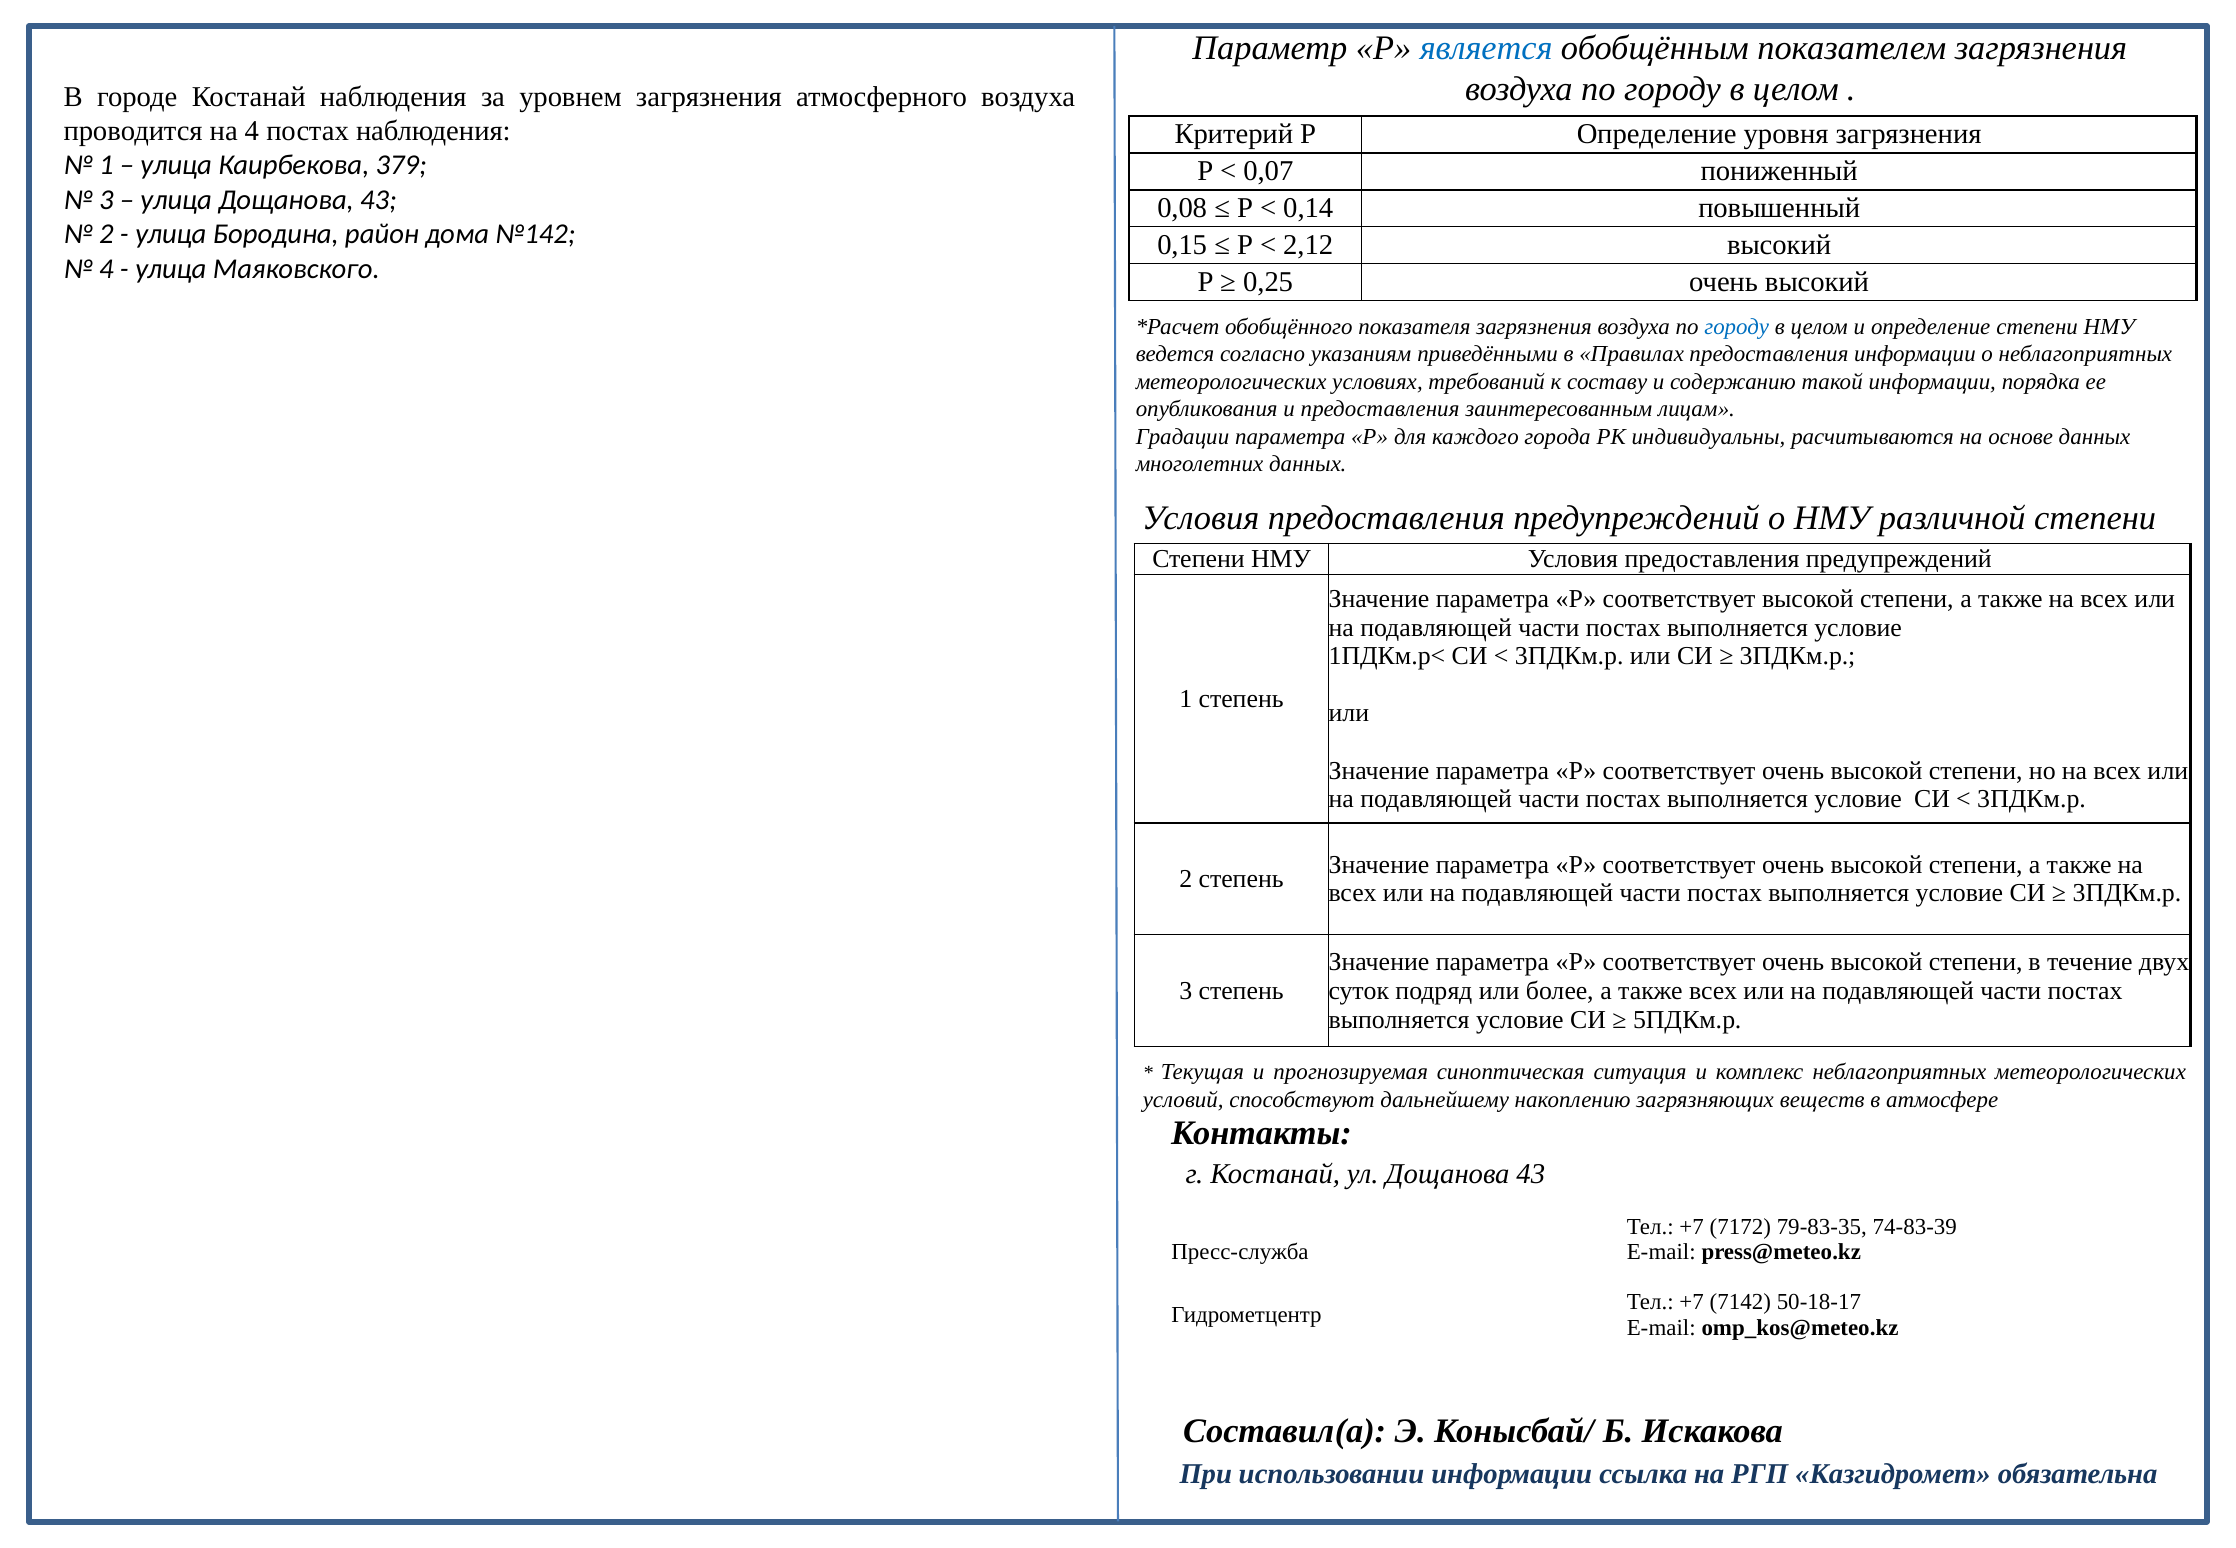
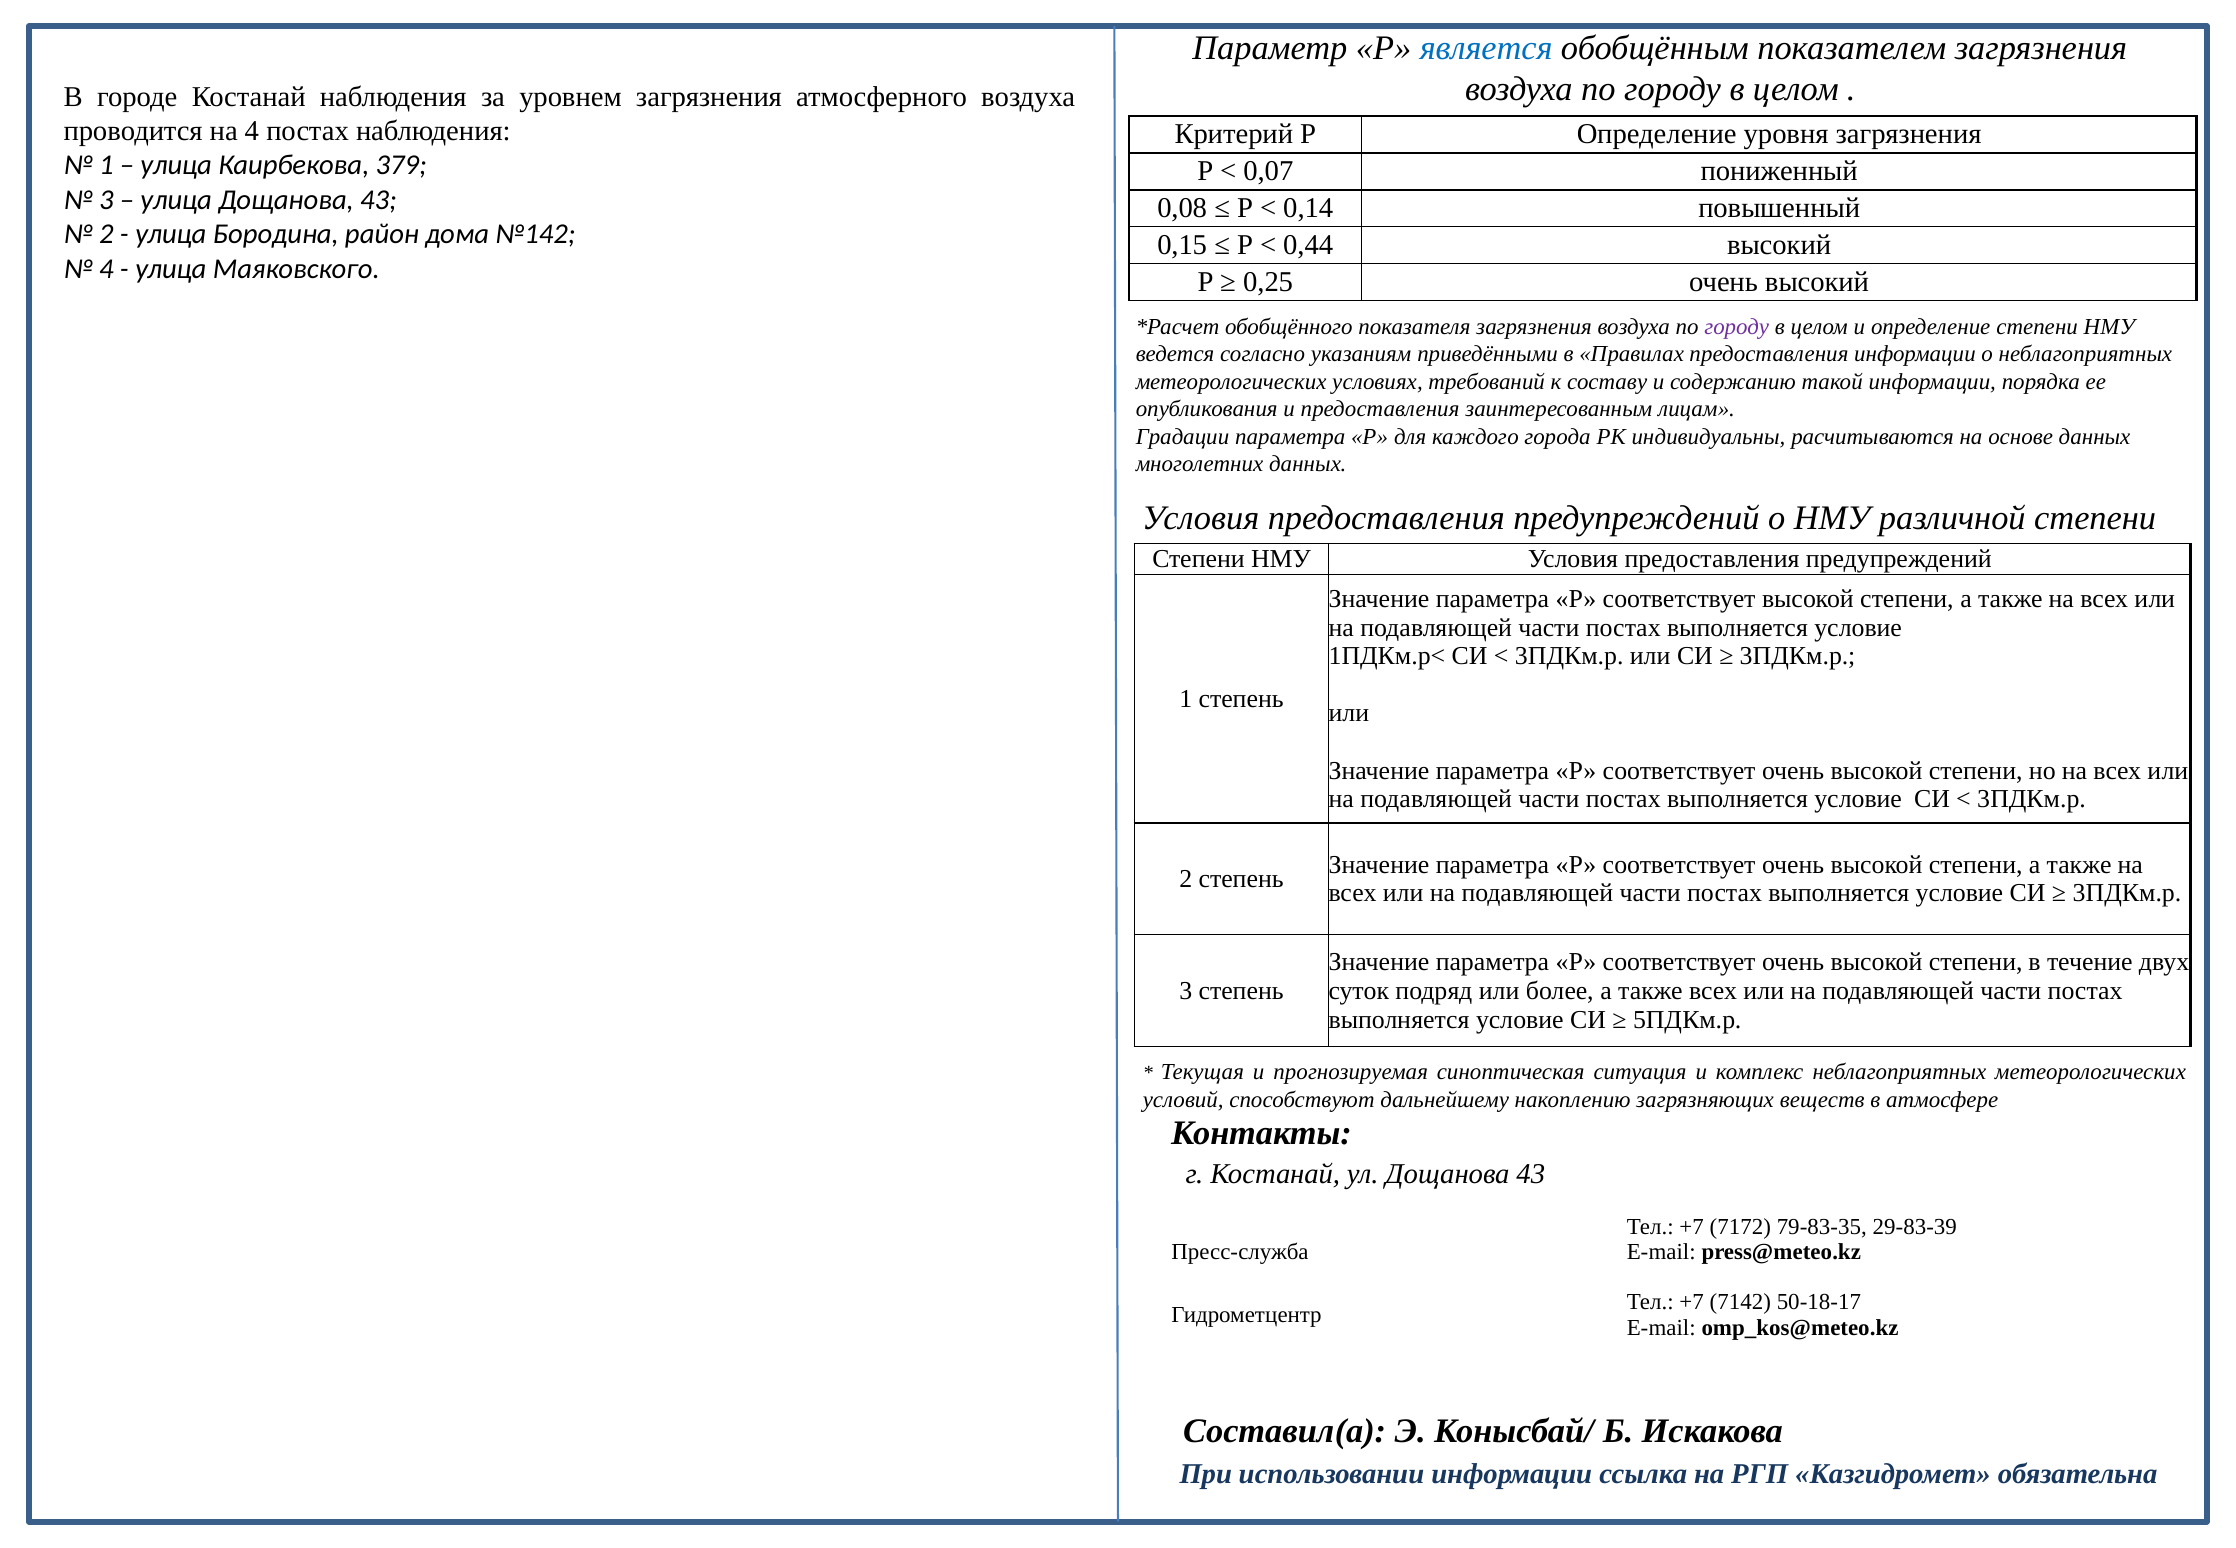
2,12: 2,12 -> 0,44
городу at (1737, 327) colour: blue -> purple
74-83-39: 74-83-39 -> 29-83-39
